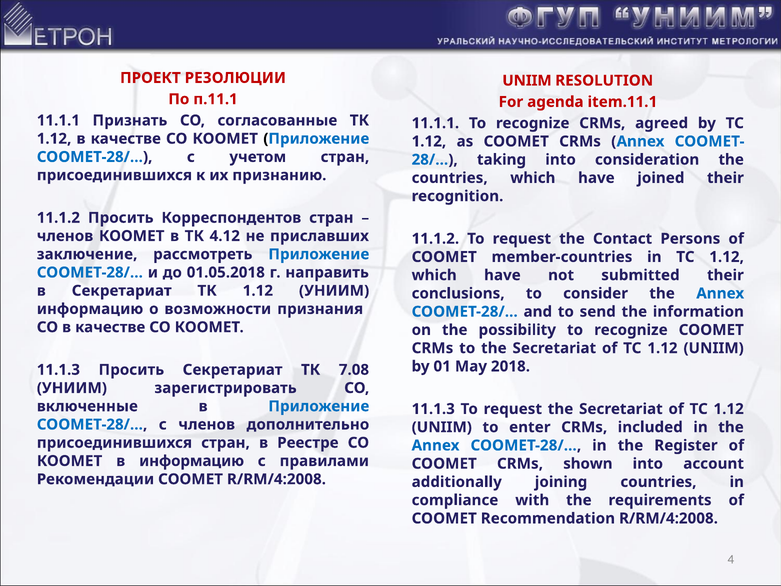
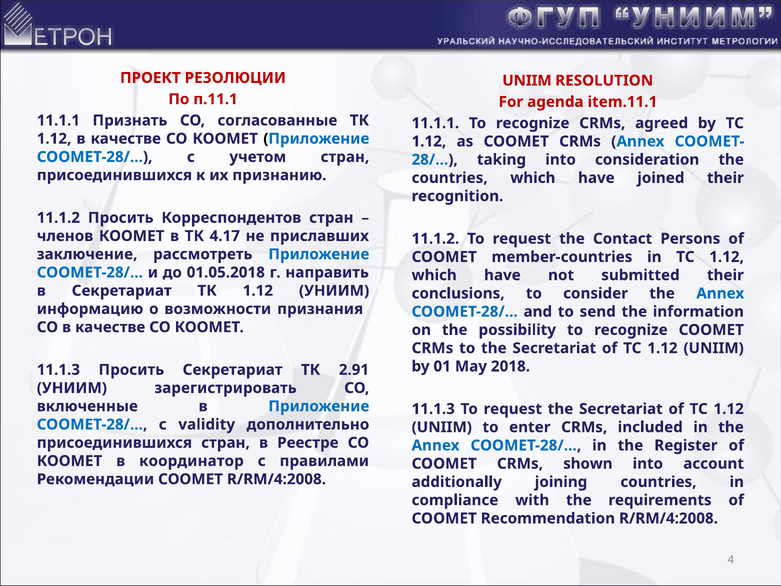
4.12: 4.12 -> 4.17
7.08: 7.08 -> 2.91
с членов: членов -> validity
в информацию: информацию -> координатор
